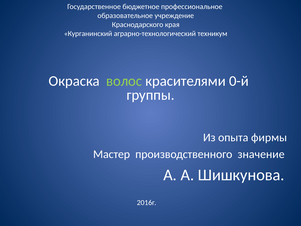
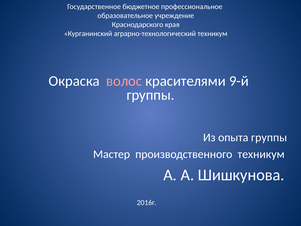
волос colour: light green -> pink
0-й: 0-й -> 9-й
опыта фирмы: фирмы -> группы
производственного значение: значение -> техникум
